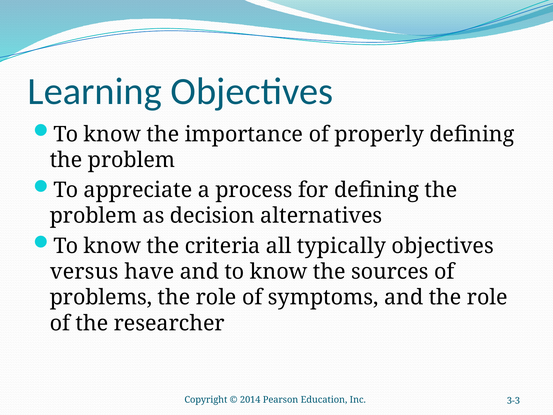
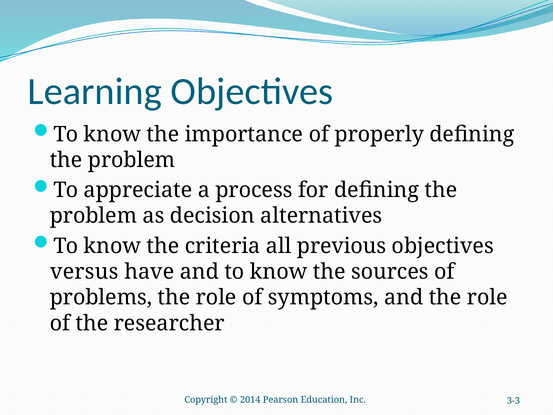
typically: typically -> previous
